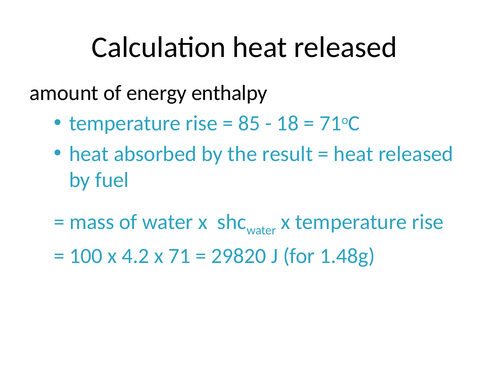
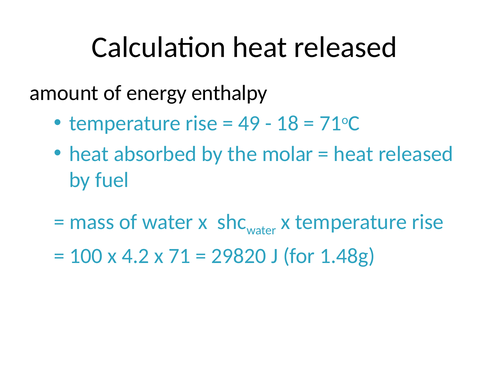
85: 85 -> 49
result: result -> molar
